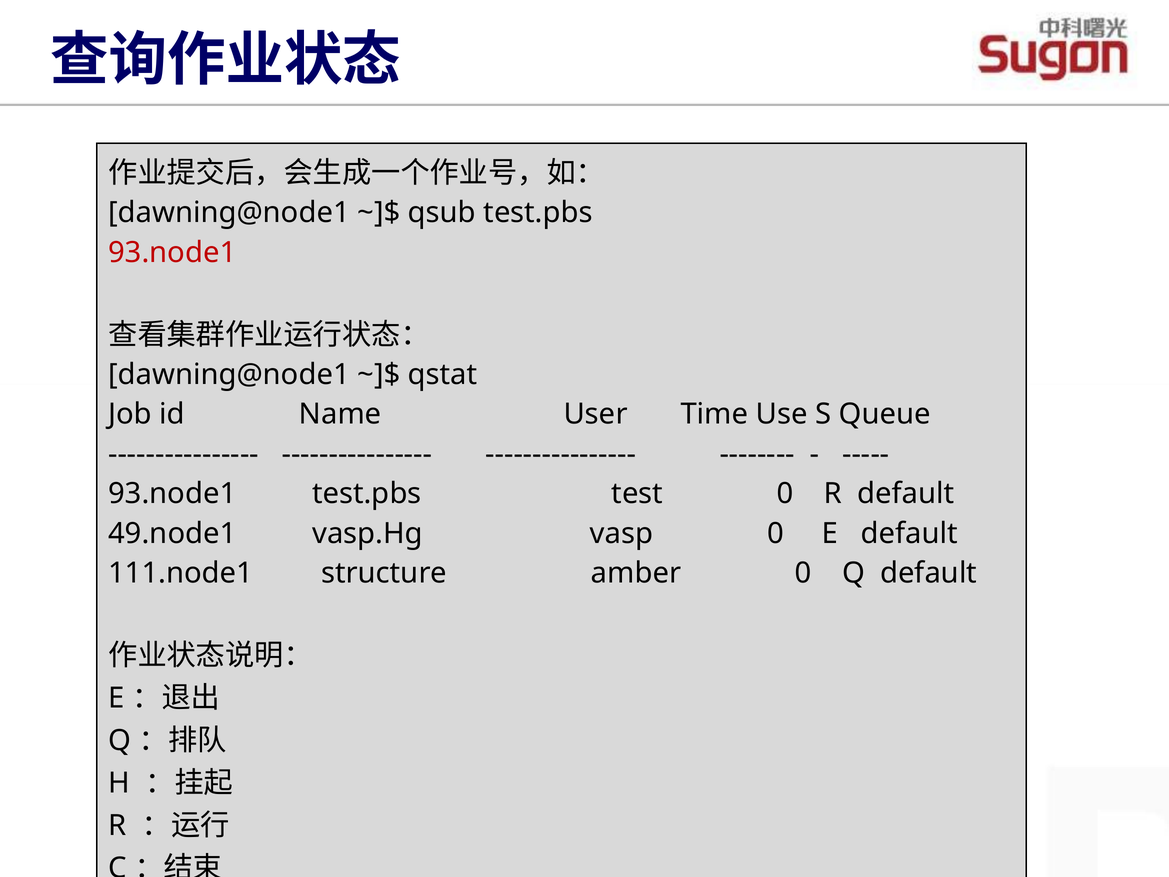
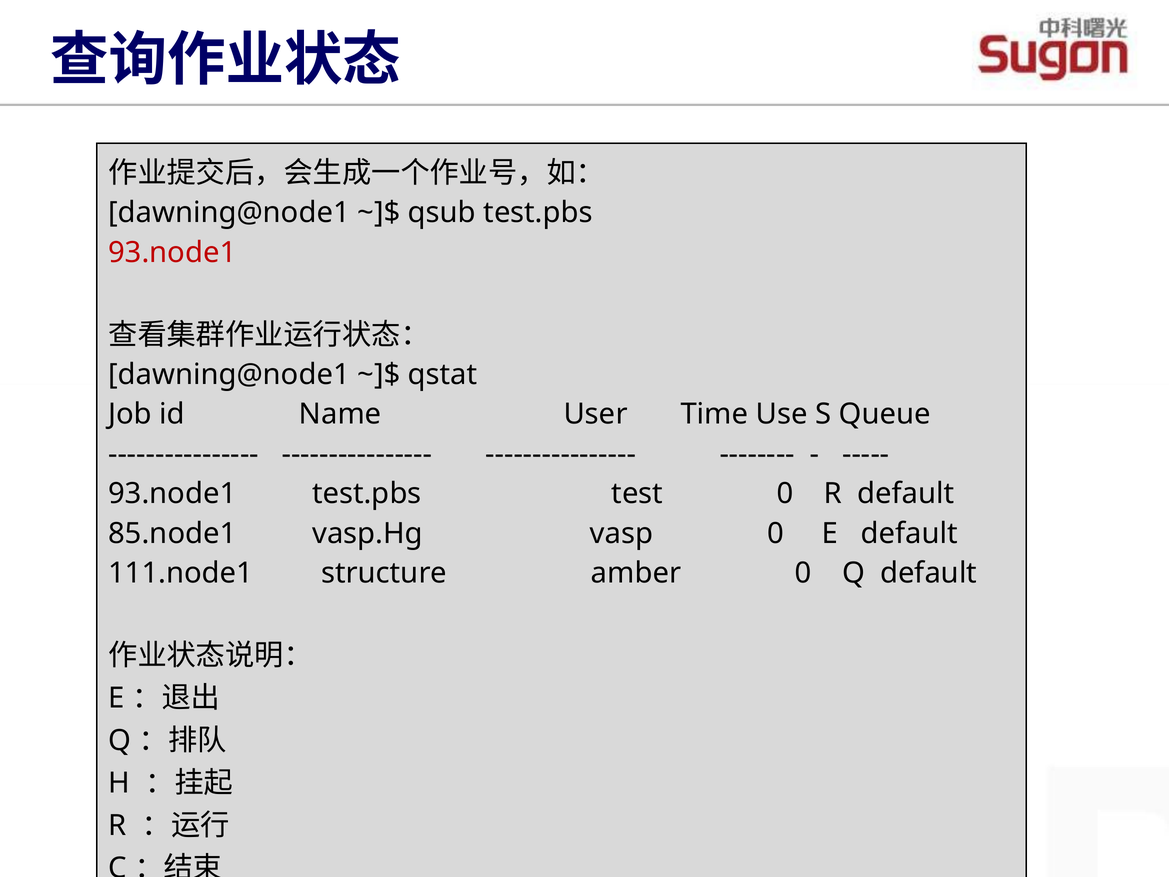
49.node1: 49.node1 -> 85.node1
